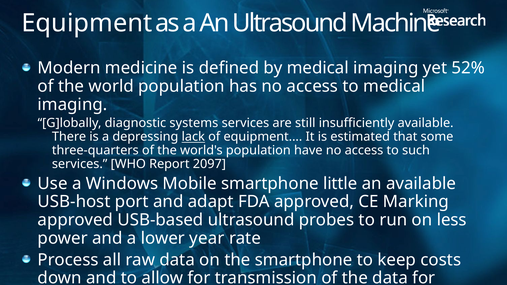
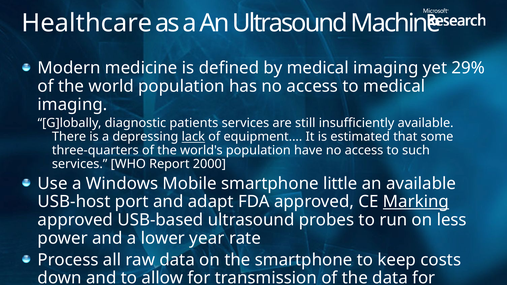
Equipment at (87, 23): Equipment -> Healthcare
52%: 52% -> 29%
systems: systems -> patients
2097: 2097 -> 2000
Marking underline: none -> present
